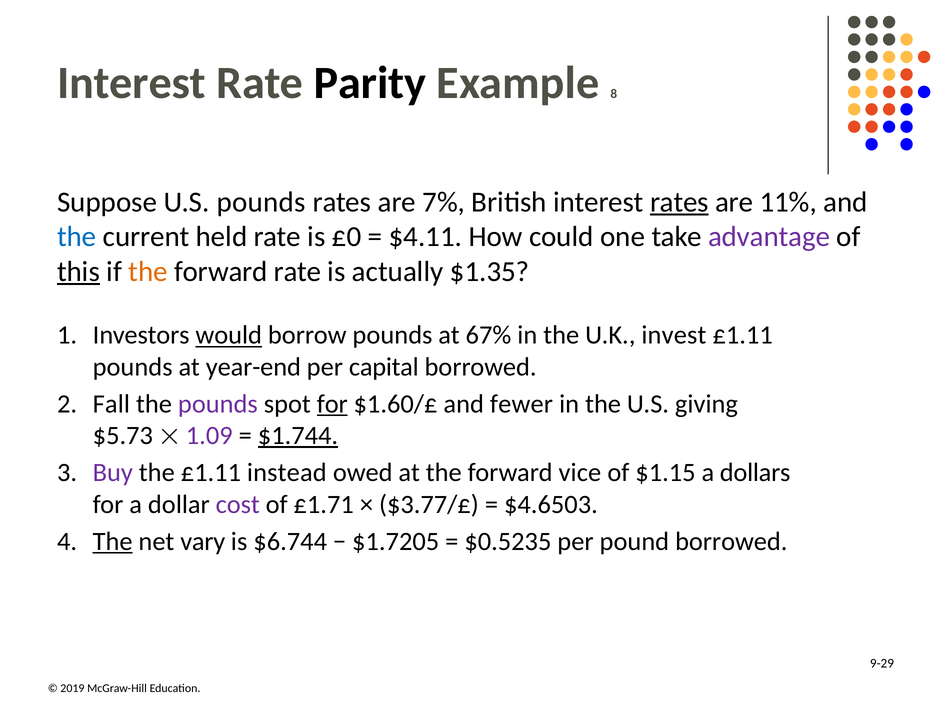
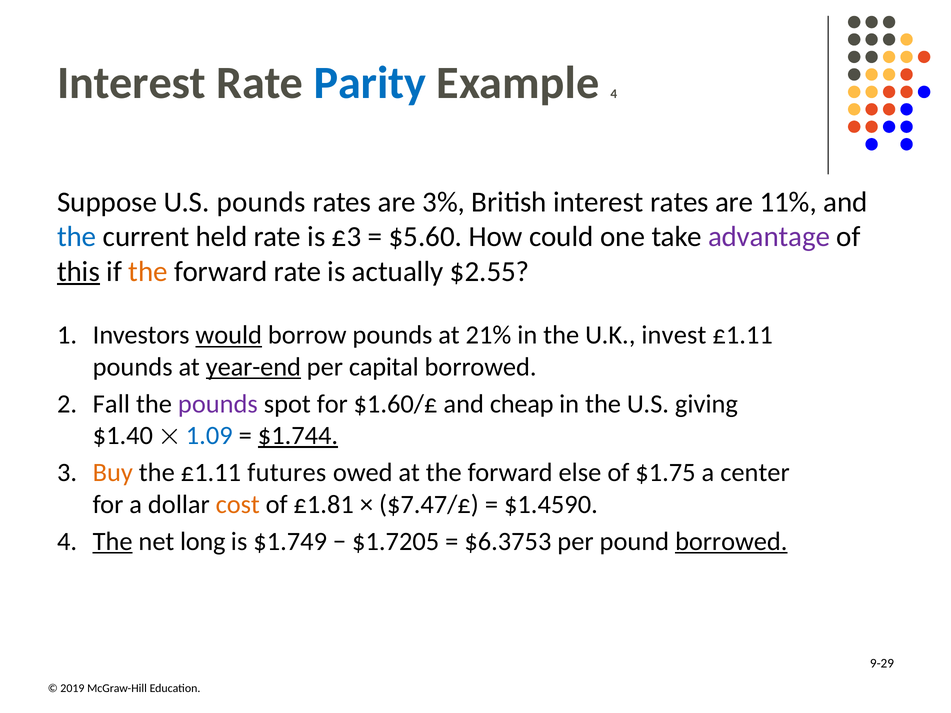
Parity colour: black -> blue
Example 8: 8 -> 4
7%: 7% -> 3%
rates at (679, 202) underline: present -> none
£0: £0 -> £3
$4.11: $4.11 -> $5.60
$1.35: $1.35 -> $2.55
67%: 67% -> 21%
year-end underline: none -> present
for at (332, 404) underline: present -> none
fewer: fewer -> cheap
$5.73: $5.73 -> $1.40
1.09 colour: purple -> blue
Buy colour: purple -> orange
instead: instead -> futures
vice: vice -> else
$1.15: $1.15 -> $1.75
dollars: dollars -> center
cost colour: purple -> orange
£1.71: £1.71 -> £1.81
$3.77/£: $3.77/£ -> $7.47/£
$4.6503: $4.6503 -> $1.4590
vary: vary -> long
$6.744: $6.744 -> $1.749
$0.5235: $0.5235 -> $6.3753
borrowed at (731, 541) underline: none -> present
